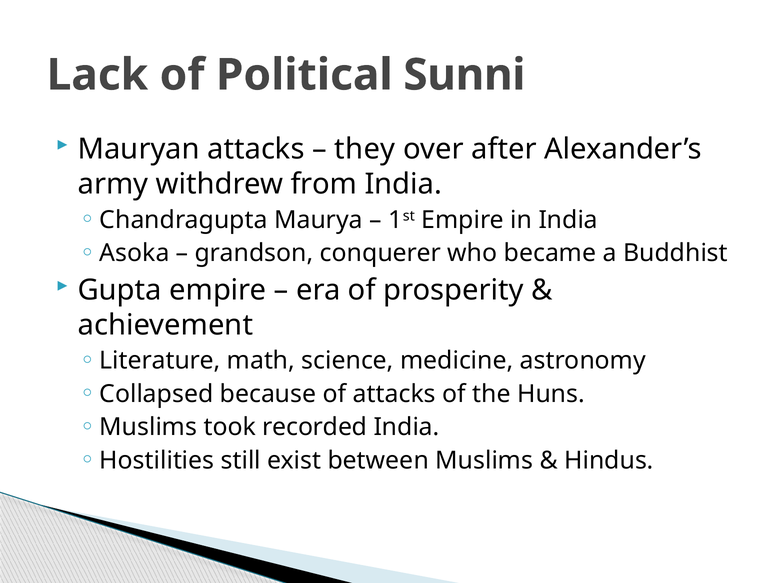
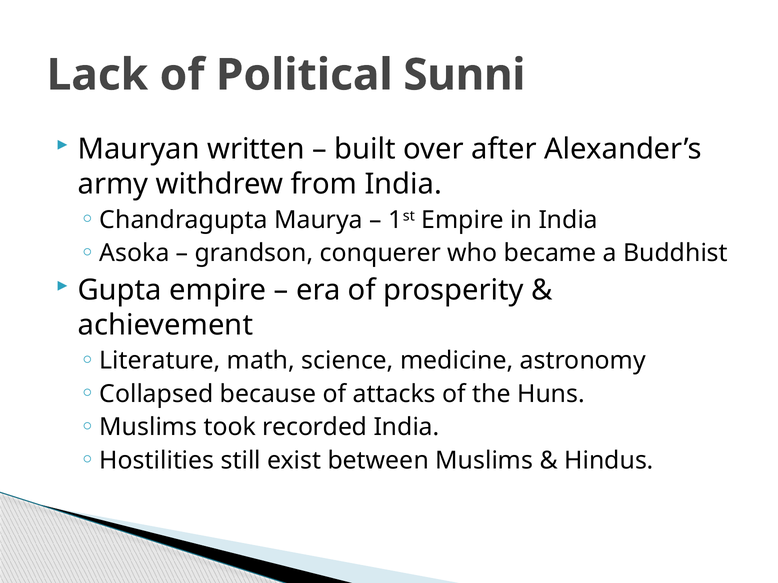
Mauryan attacks: attacks -> written
they: they -> built
